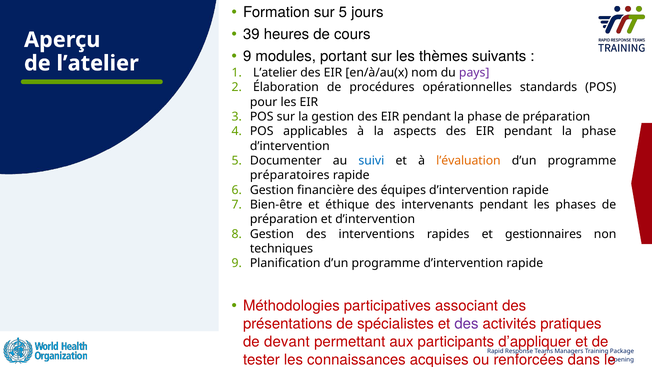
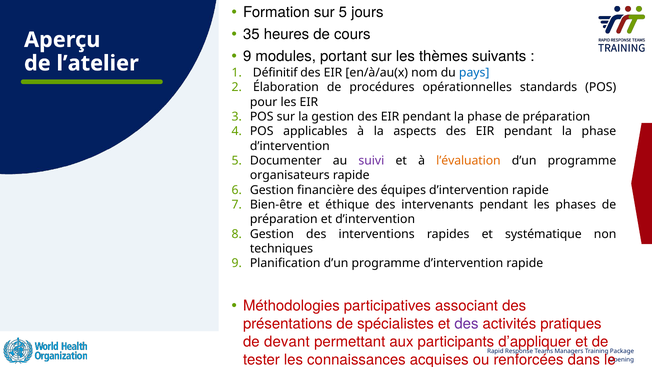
39: 39 -> 35
Lʼatelier at (275, 73): Lʼatelier -> Définitif
pays colour: purple -> blue
suivi colour: blue -> purple
préparatoires: préparatoires -> organisateurs
gestionnaires: gestionnaires -> systématique
